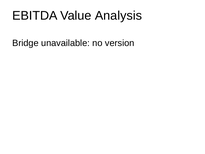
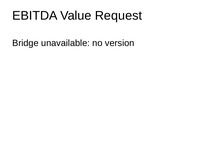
Analysis: Analysis -> Request
